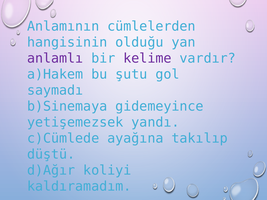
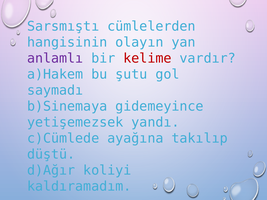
Anlamının: Anlamının -> Sarsmıştı
olduğu: olduğu -> olayın
kelime colour: purple -> red
